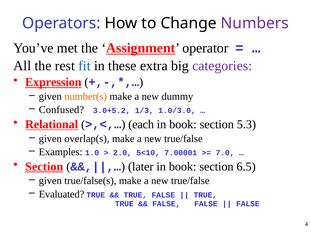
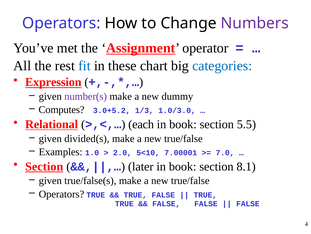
extra: extra -> chart
categories colour: purple -> blue
number(s colour: orange -> purple
Confused: Confused -> Computes
5.3: 5.3 -> 5.5
overlap(s: overlap(s -> divided(s
6.5: 6.5 -> 8.1
Evaluated at (61, 193): Evaluated -> Operators
